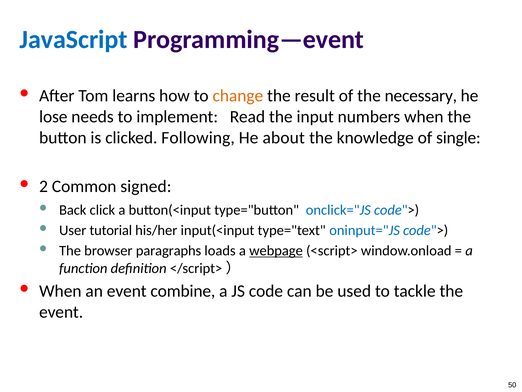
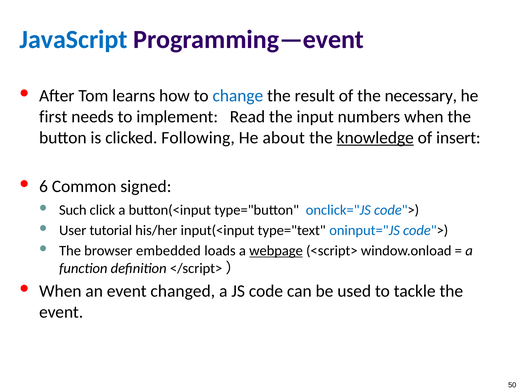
change colour: orange -> blue
lose: lose -> first
knowledge underline: none -> present
single: single -> insert
2: 2 -> 6
Back: Back -> Such
paragraphs: paragraphs -> embedded
combine: combine -> changed
